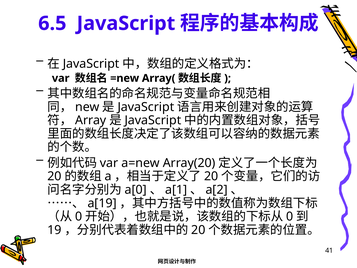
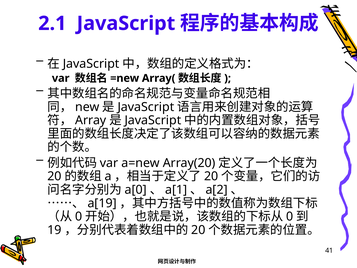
6.5: 6.5 -> 2.1
